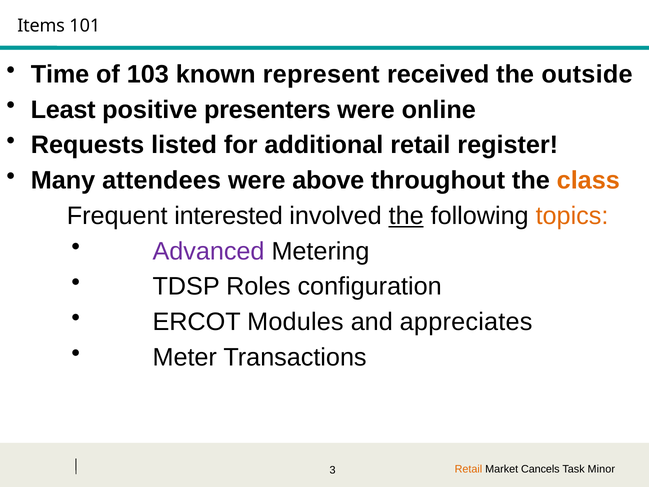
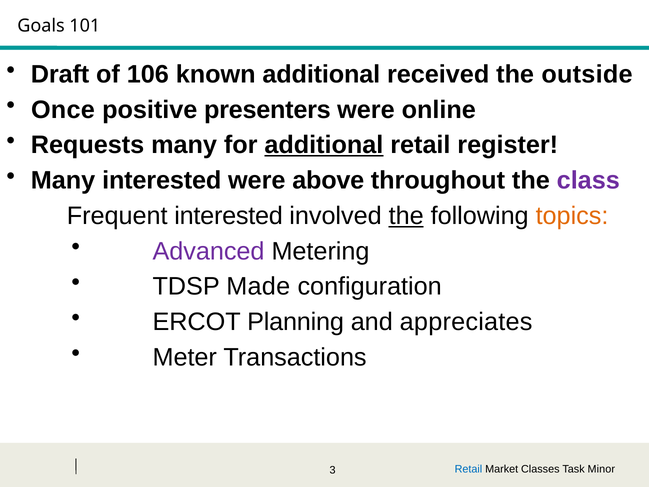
Items: Items -> Goals
Time: Time -> Draft
103: 103 -> 106
known represent: represent -> additional
Least: Least -> Once
Requests listed: listed -> many
additional at (324, 145) underline: none -> present
Many attendees: attendees -> interested
class colour: orange -> purple
Roles: Roles -> Made
Modules: Modules -> Planning
Retail at (468, 469) colour: orange -> blue
Cancels: Cancels -> Classes
